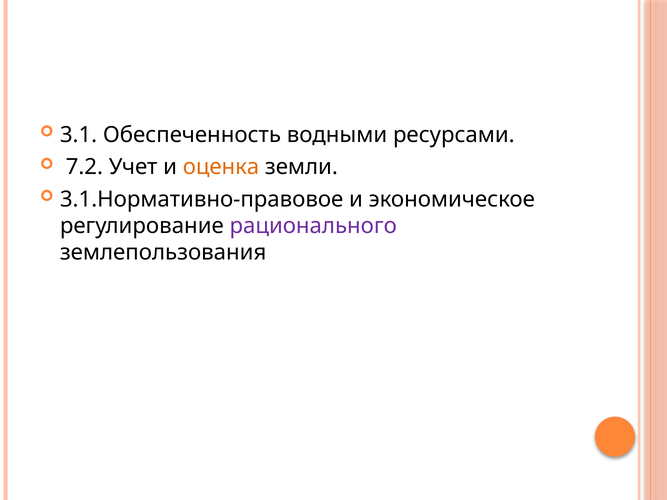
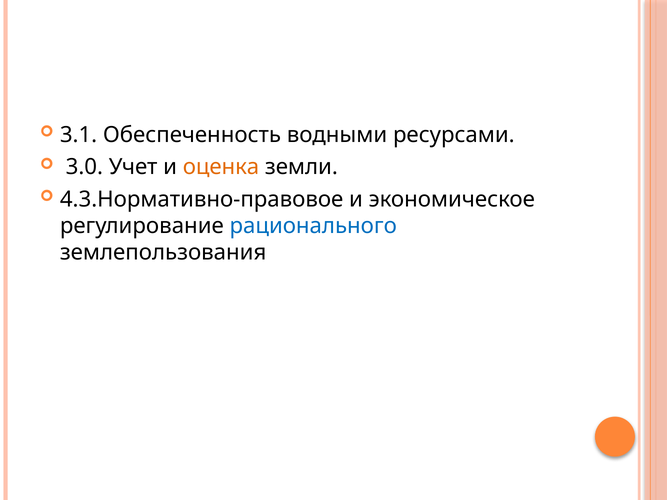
7.2: 7.2 -> 3.0
3.1.Нормативно-правовое: 3.1.Нормативно-правовое -> 4.3.Нормативно-правовое
рационального colour: purple -> blue
